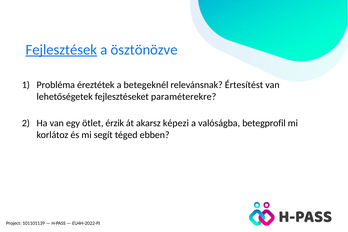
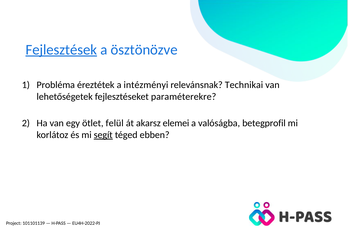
betegeknél: betegeknél -> intézményi
Értesítést: Értesítést -> Technikai
érzik: érzik -> felül
képezi: képezi -> elemei
segít underline: none -> present
